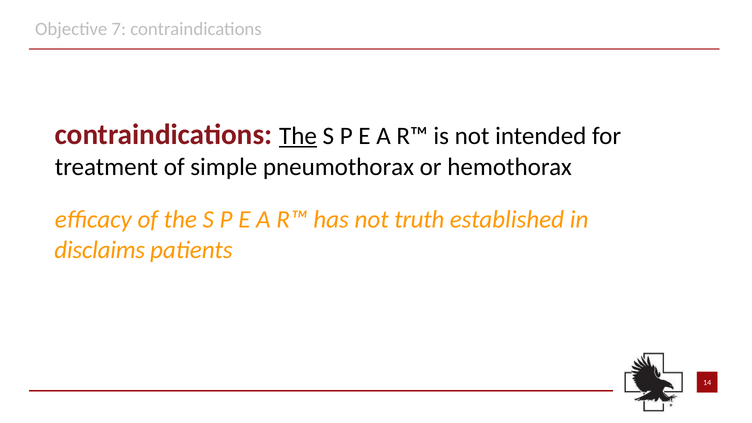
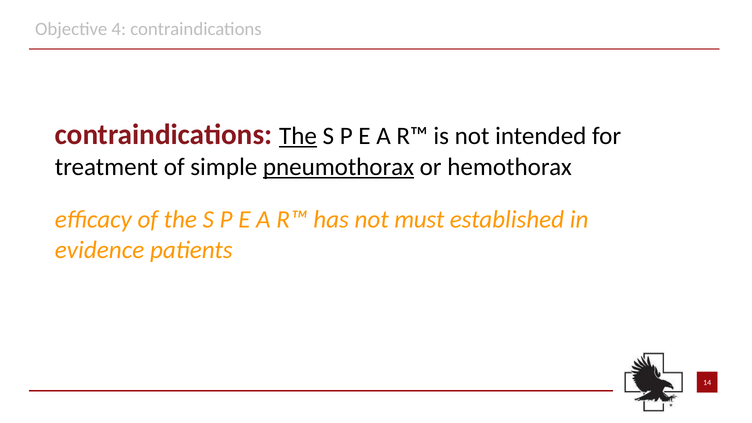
7: 7 -> 4
pneumothorax underline: none -> present
truth: truth -> must
disclaims: disclaims -> evidence
